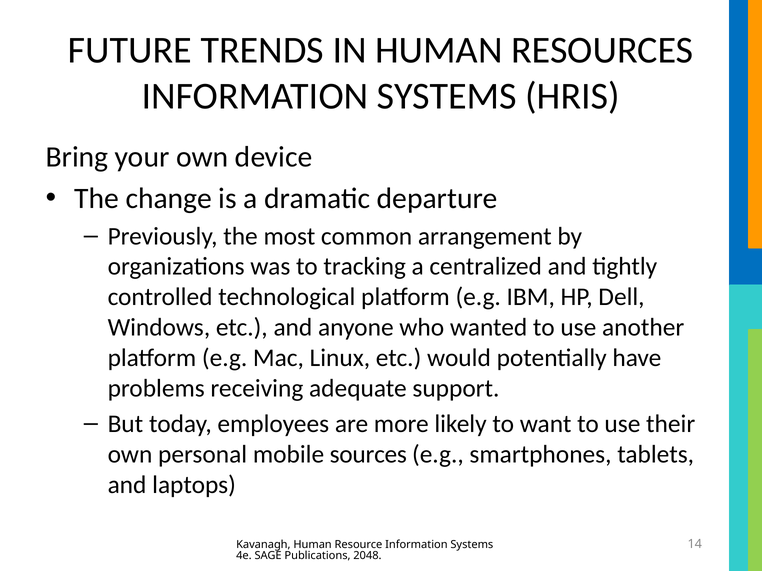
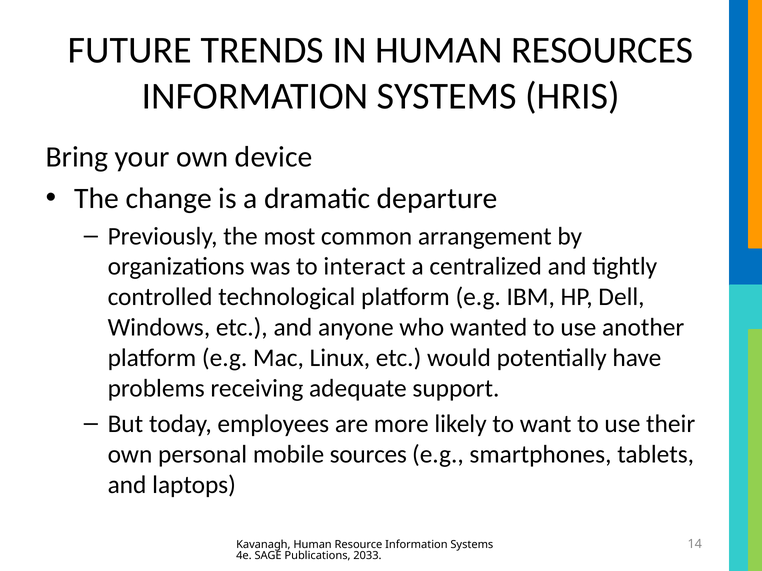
tracking: tracking -> interact
2048: 2048 -> 2033
